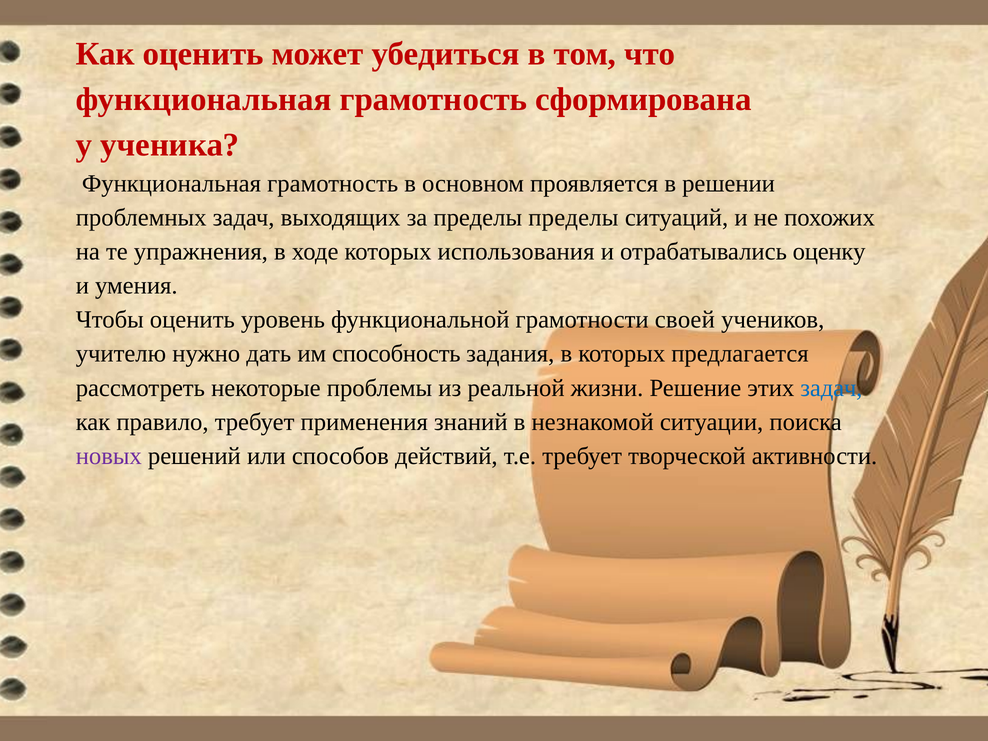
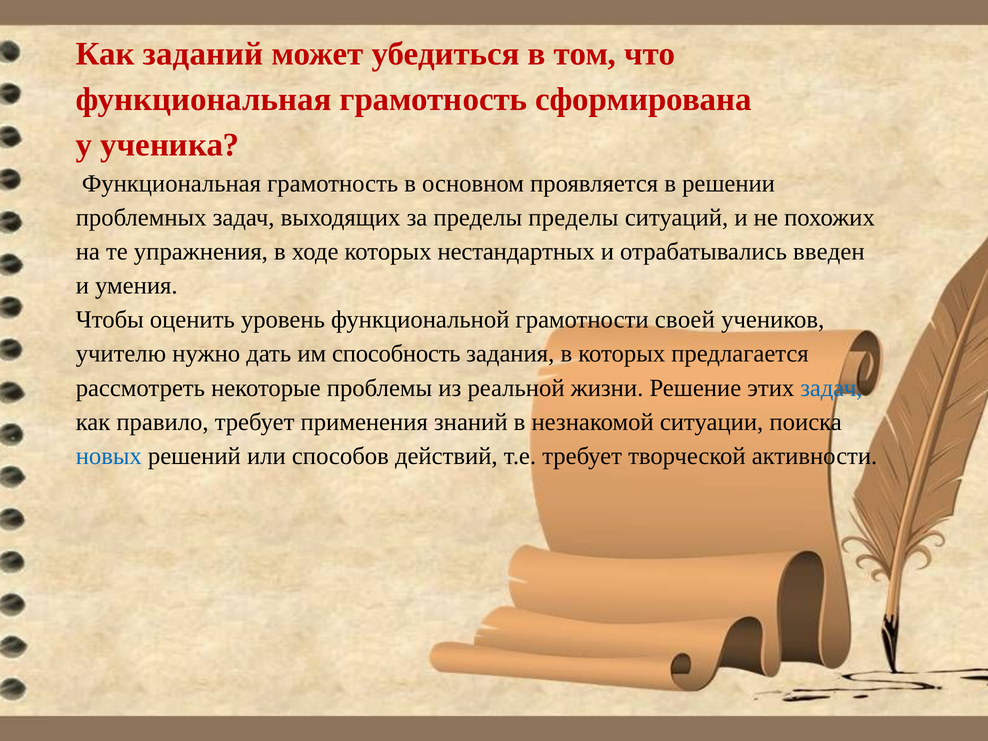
Как оценить: оценить -> заданий
использования: использования -> нестандартных
оценку: оценку -> введен
новых colour: purple -> blue
